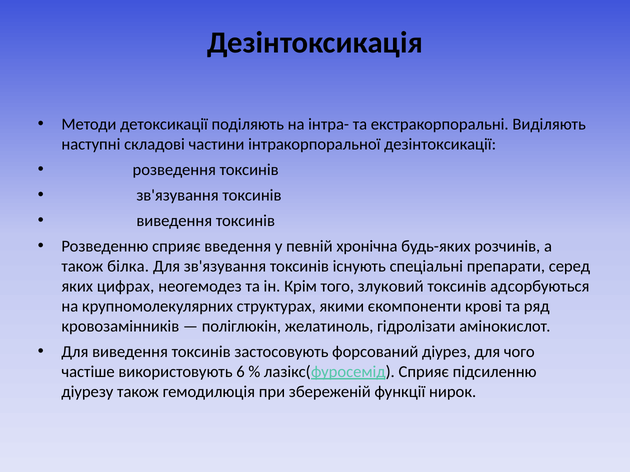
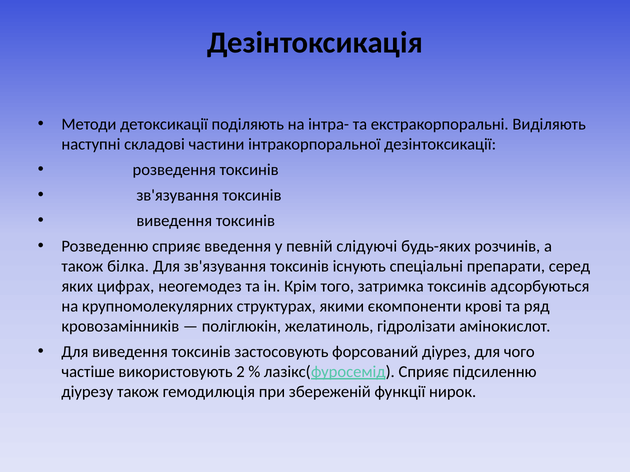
хронічна: хронічна -> слідуючі
злуковий: злуковий -> затримка
6: 6 -> 2
